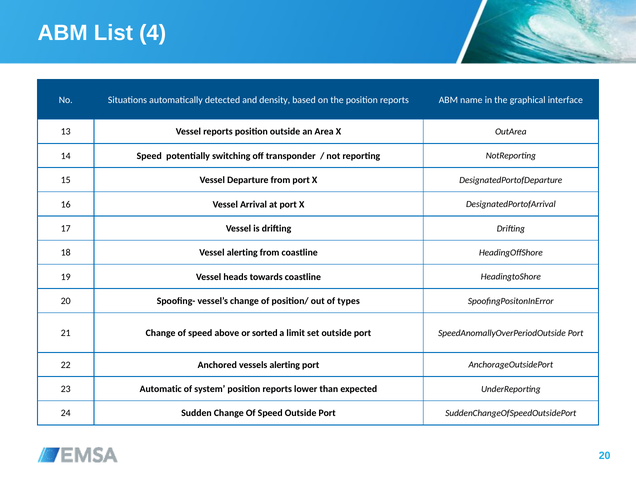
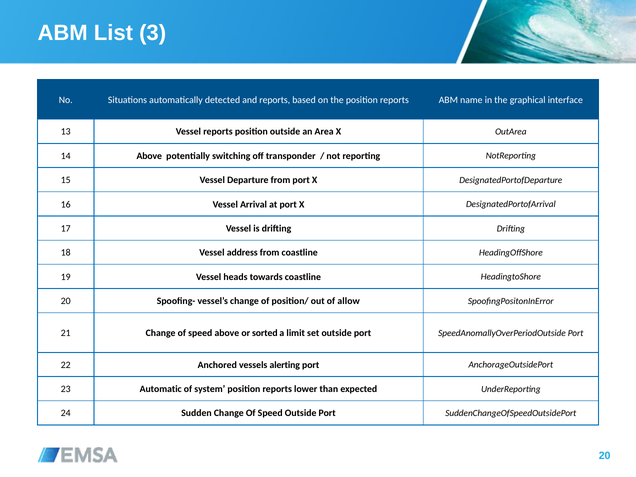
4: 4 -> 3
and density: density -> reports
14 Speed: Speed -> Above
Vessel alerting: alerting -> address
types: types -> allow
